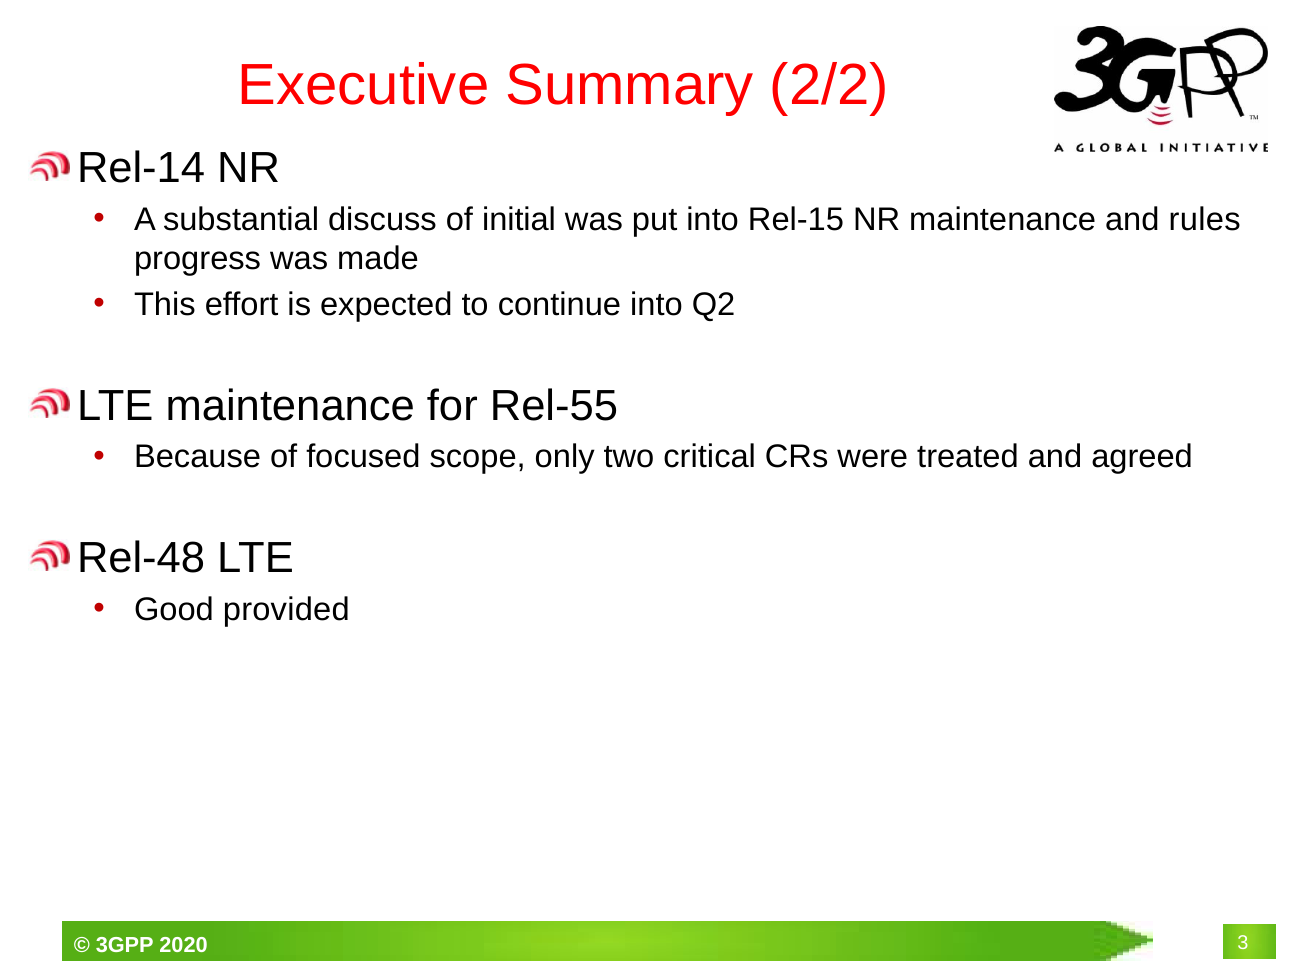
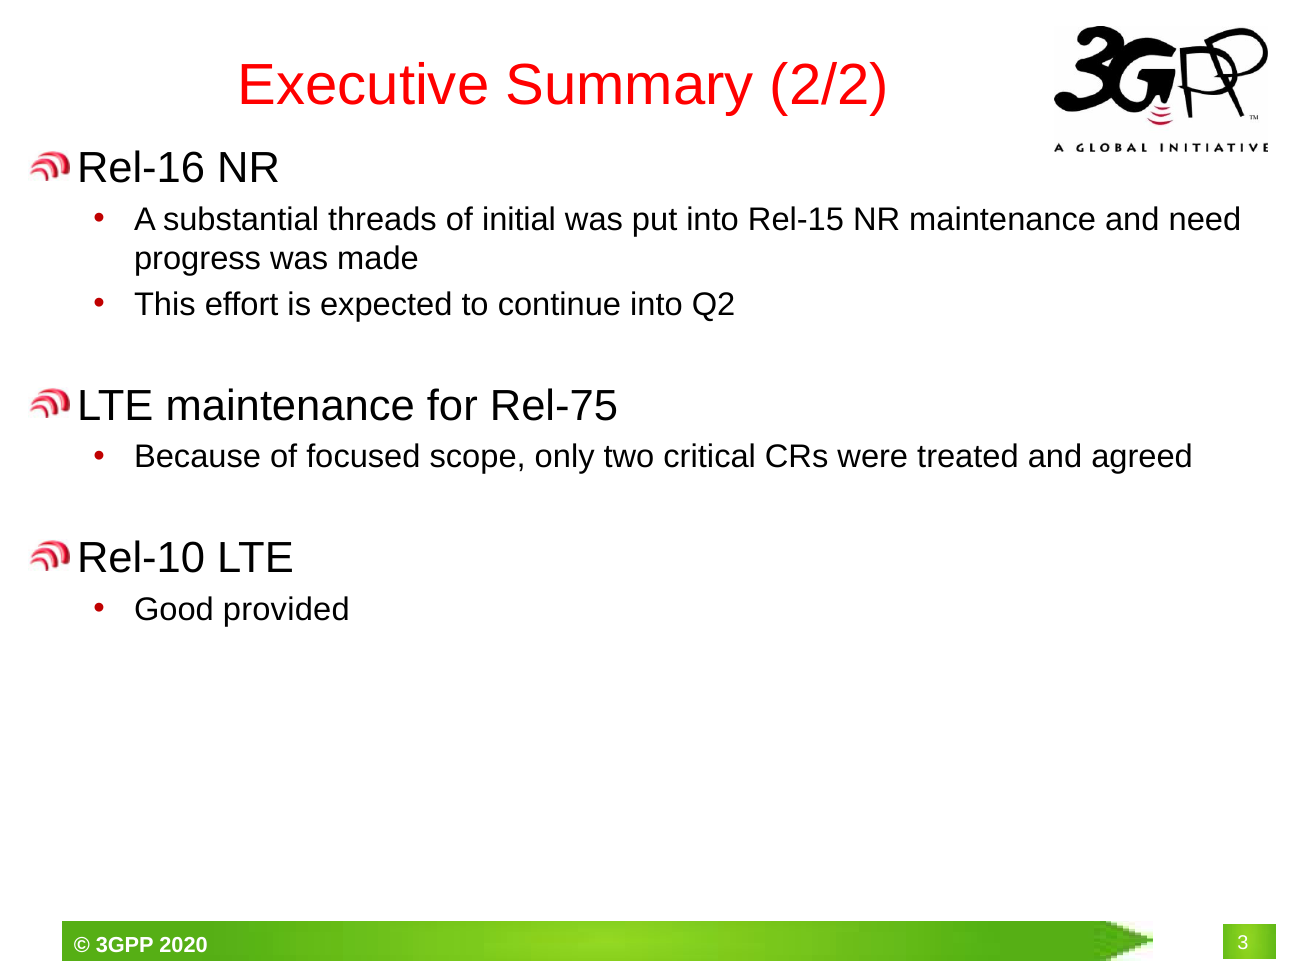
Rel-14: Rel-14 -> Rel-16
discuss: discuss -> threads
rules: rules -> need
Rel-55: Rel-55 -> Rel-75
Rel-48: Rel-48 -> Rel-10
